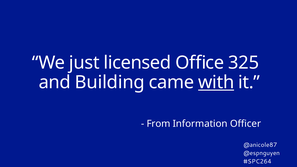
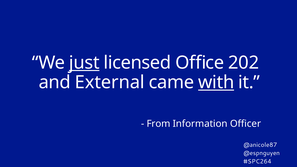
just underline: none -> present
325: 325 -> 202
Building: Building -> External
